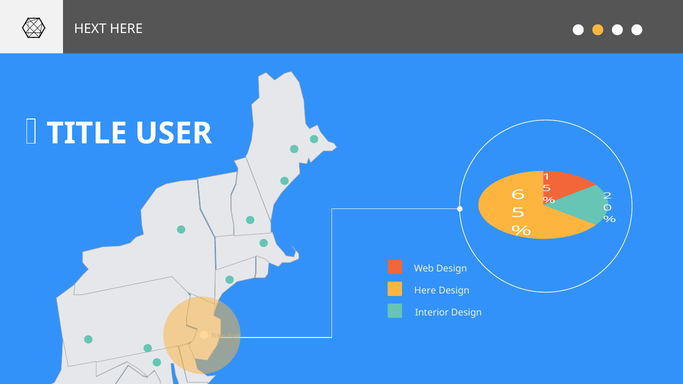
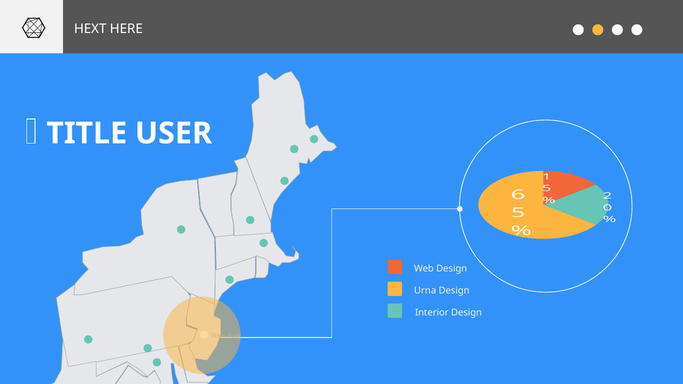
Here at (425, 291): Here -> Urna
